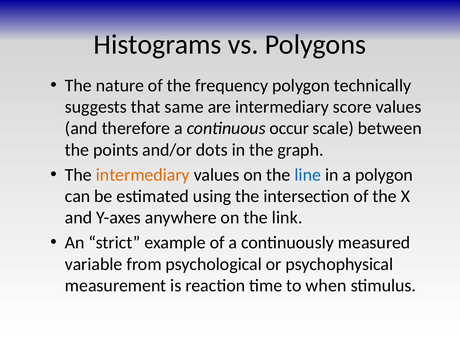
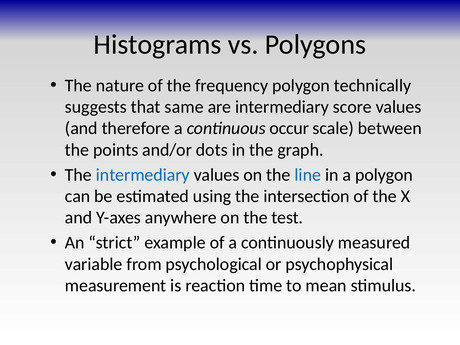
intermediary at (143, 175) colour: orange -> blue
link: link -> test
when: when -> mean
